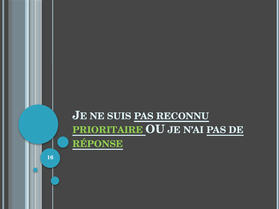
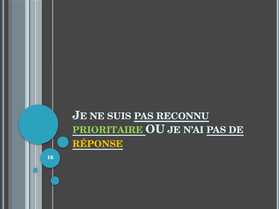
RÉPONSE colour: light green -> yellow
